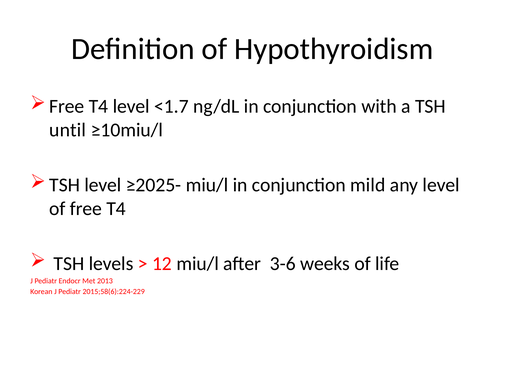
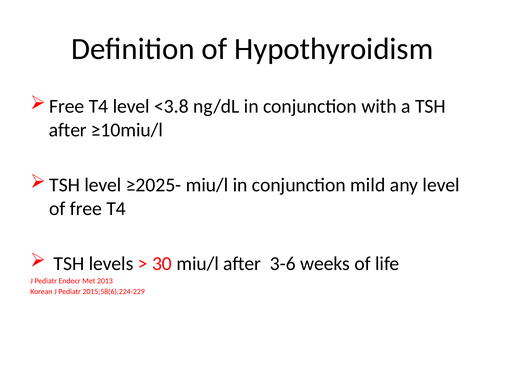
<1.7: <1.7 -> <3.8
until at (68, 130): until -> after
12: 12 -> 30
